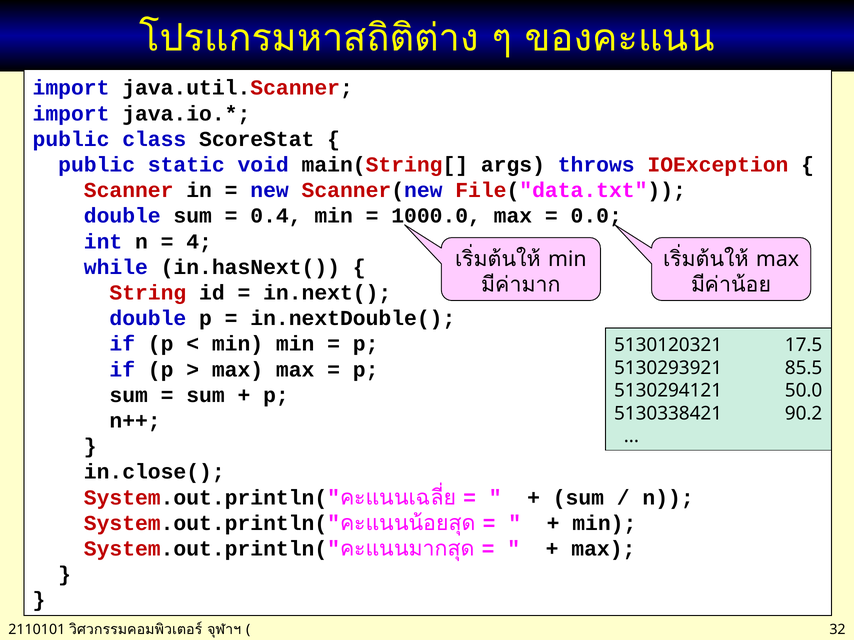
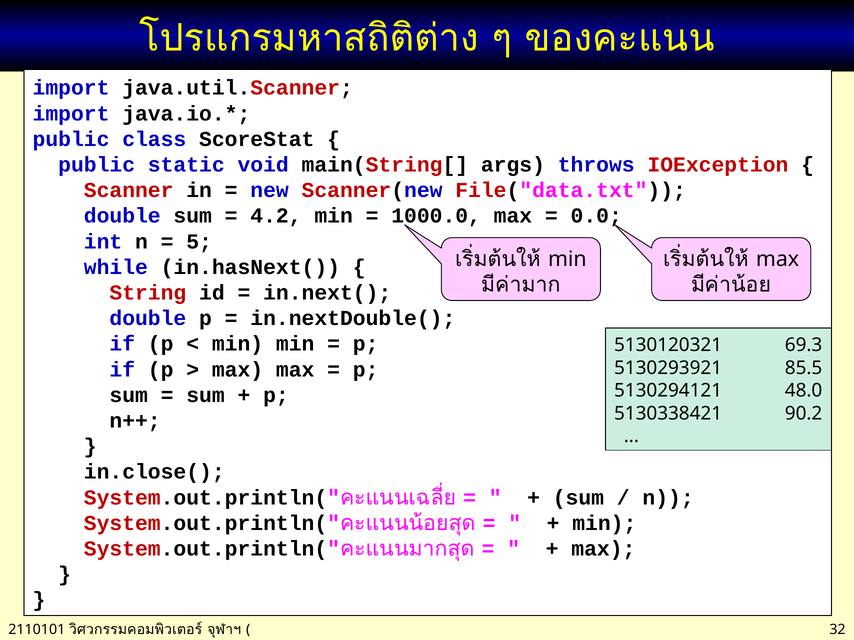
0.4: 0.4 -> 4.2
4: 4 -> 5
17.5: 17.5 -> 69.3
50.0: 50.0 -> 48.0
